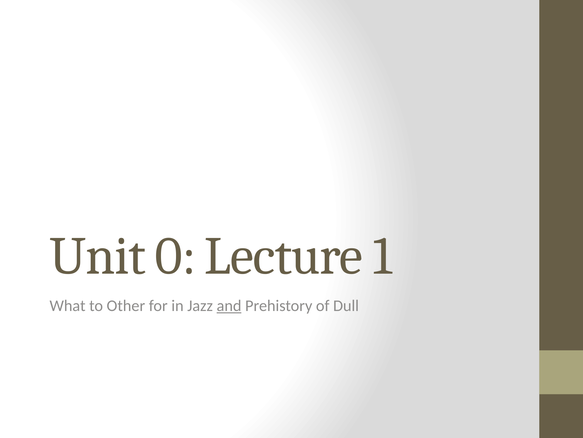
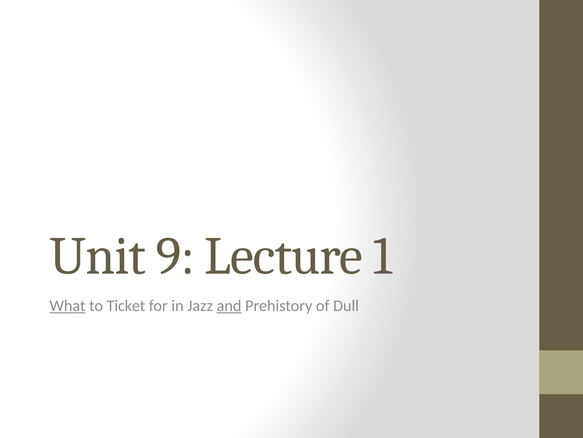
0: 0 -> 9
What underline: none -> present
Other: Other -> Ticket
